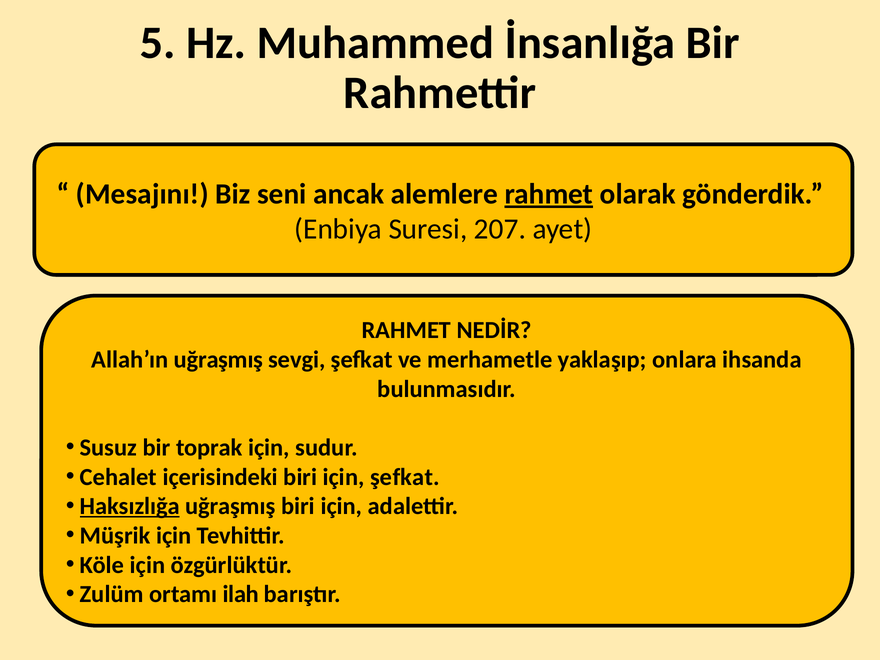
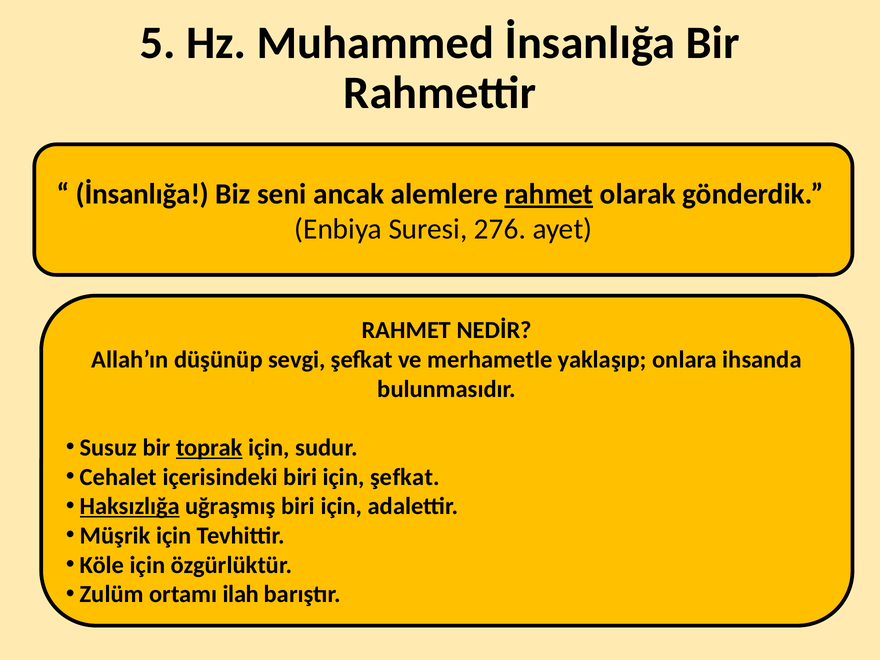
Mesajını at (142, 194): Mesajını -> İnsanlığa
207: 207 -> 276
Allah’ın uğraşmış: uğraşmış -> düşünüp
toprak underline: none -> present
